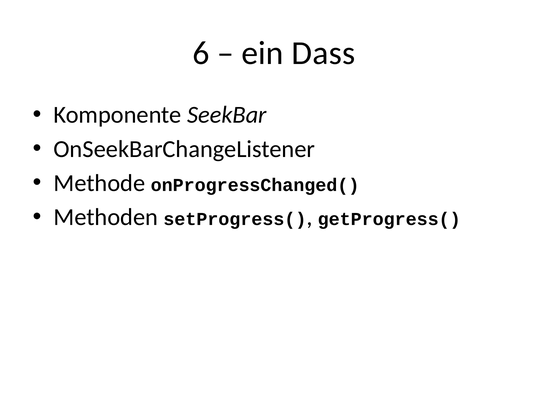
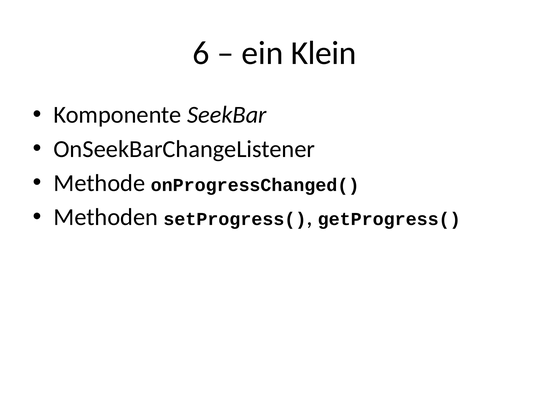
Dass: Dass -> Klein
